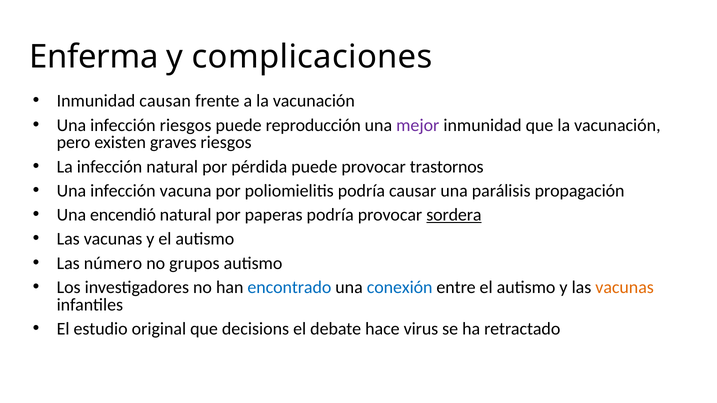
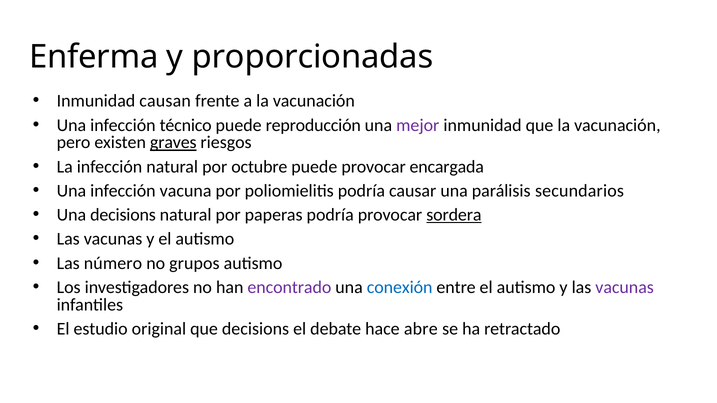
complicaciones: complicaciones -> proporcionadas
infección riesgos: riesgos -> técnico
graves underline: none -> present
pérdida: pérdida -> octubre
trastornos: trastornos -> encargada
propagación: propagación -> secundarios
Una encendió: encendió -> decisions
encontrado colour: blue -> purple
vacunas at (625, 287) colour: orange -> purple
virus: virus -> abre
